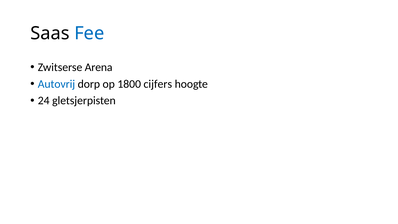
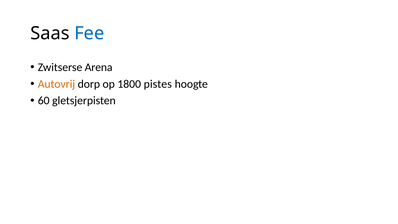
Autovrij colour: blue -> orange
cijfers: cijfers -> pistes
24: 24 -> 60
